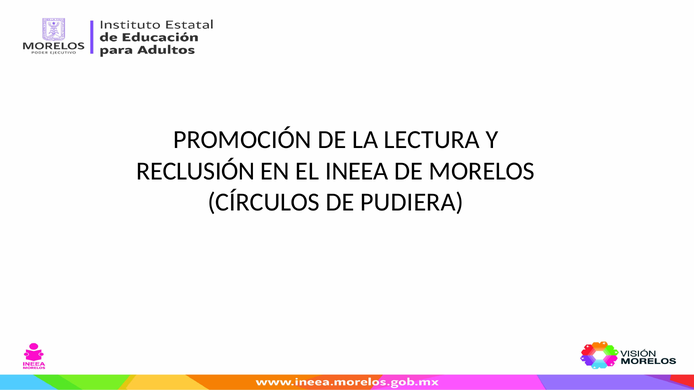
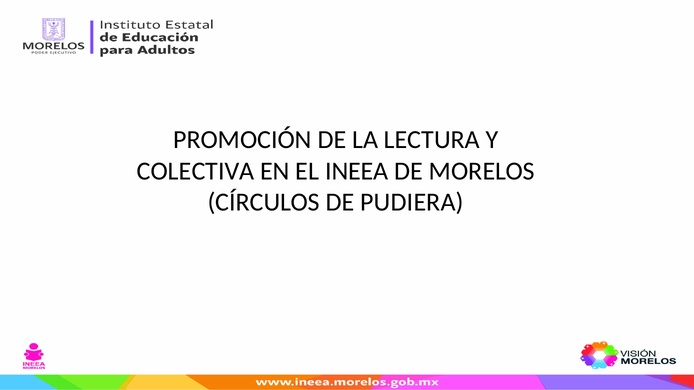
RECLUSIÓN: RECLUSIÓN -> COLECTIVA
